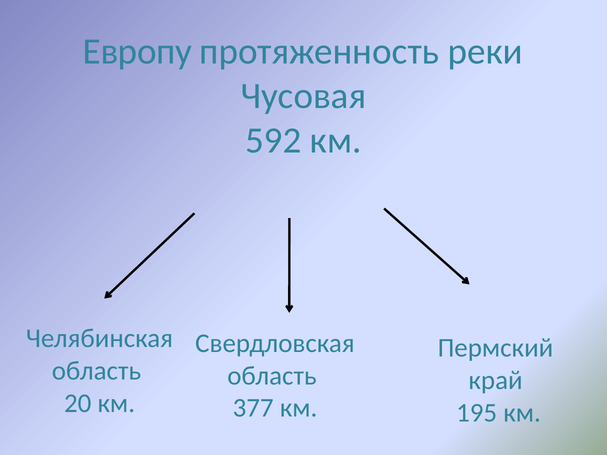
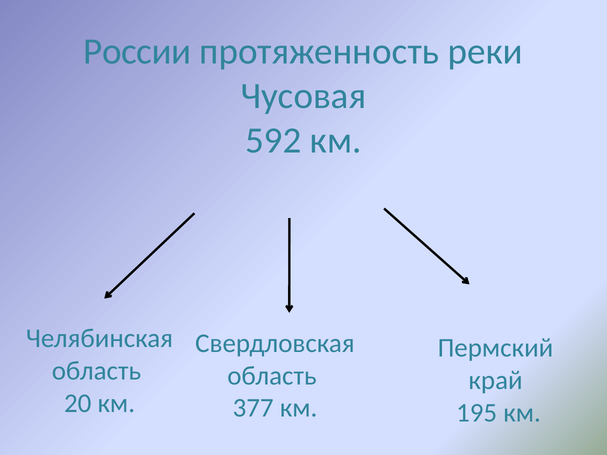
Европу: Европу -> России
